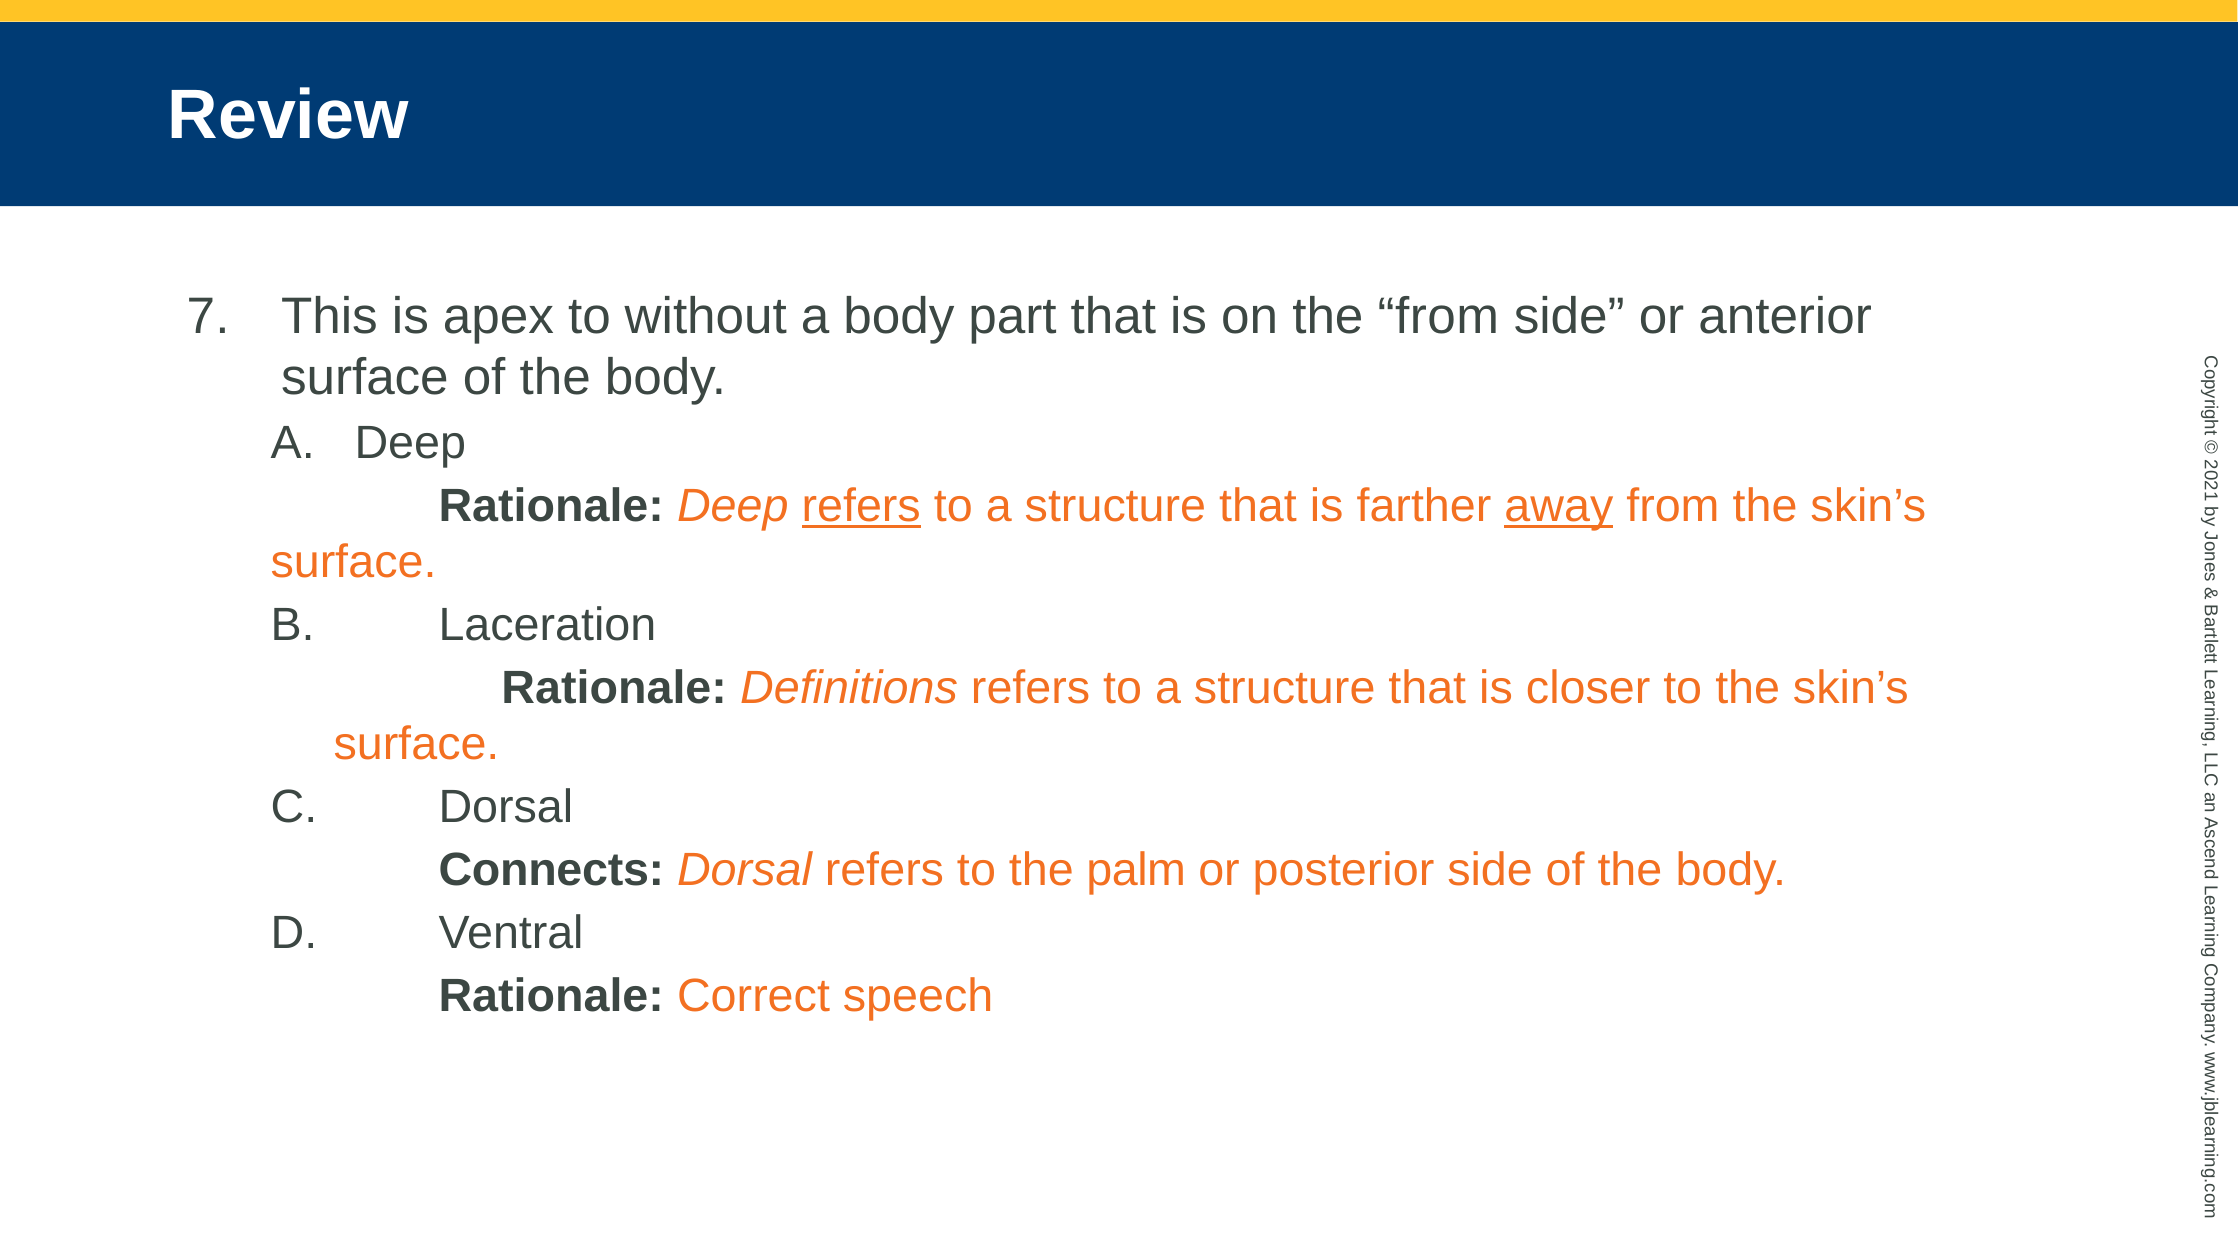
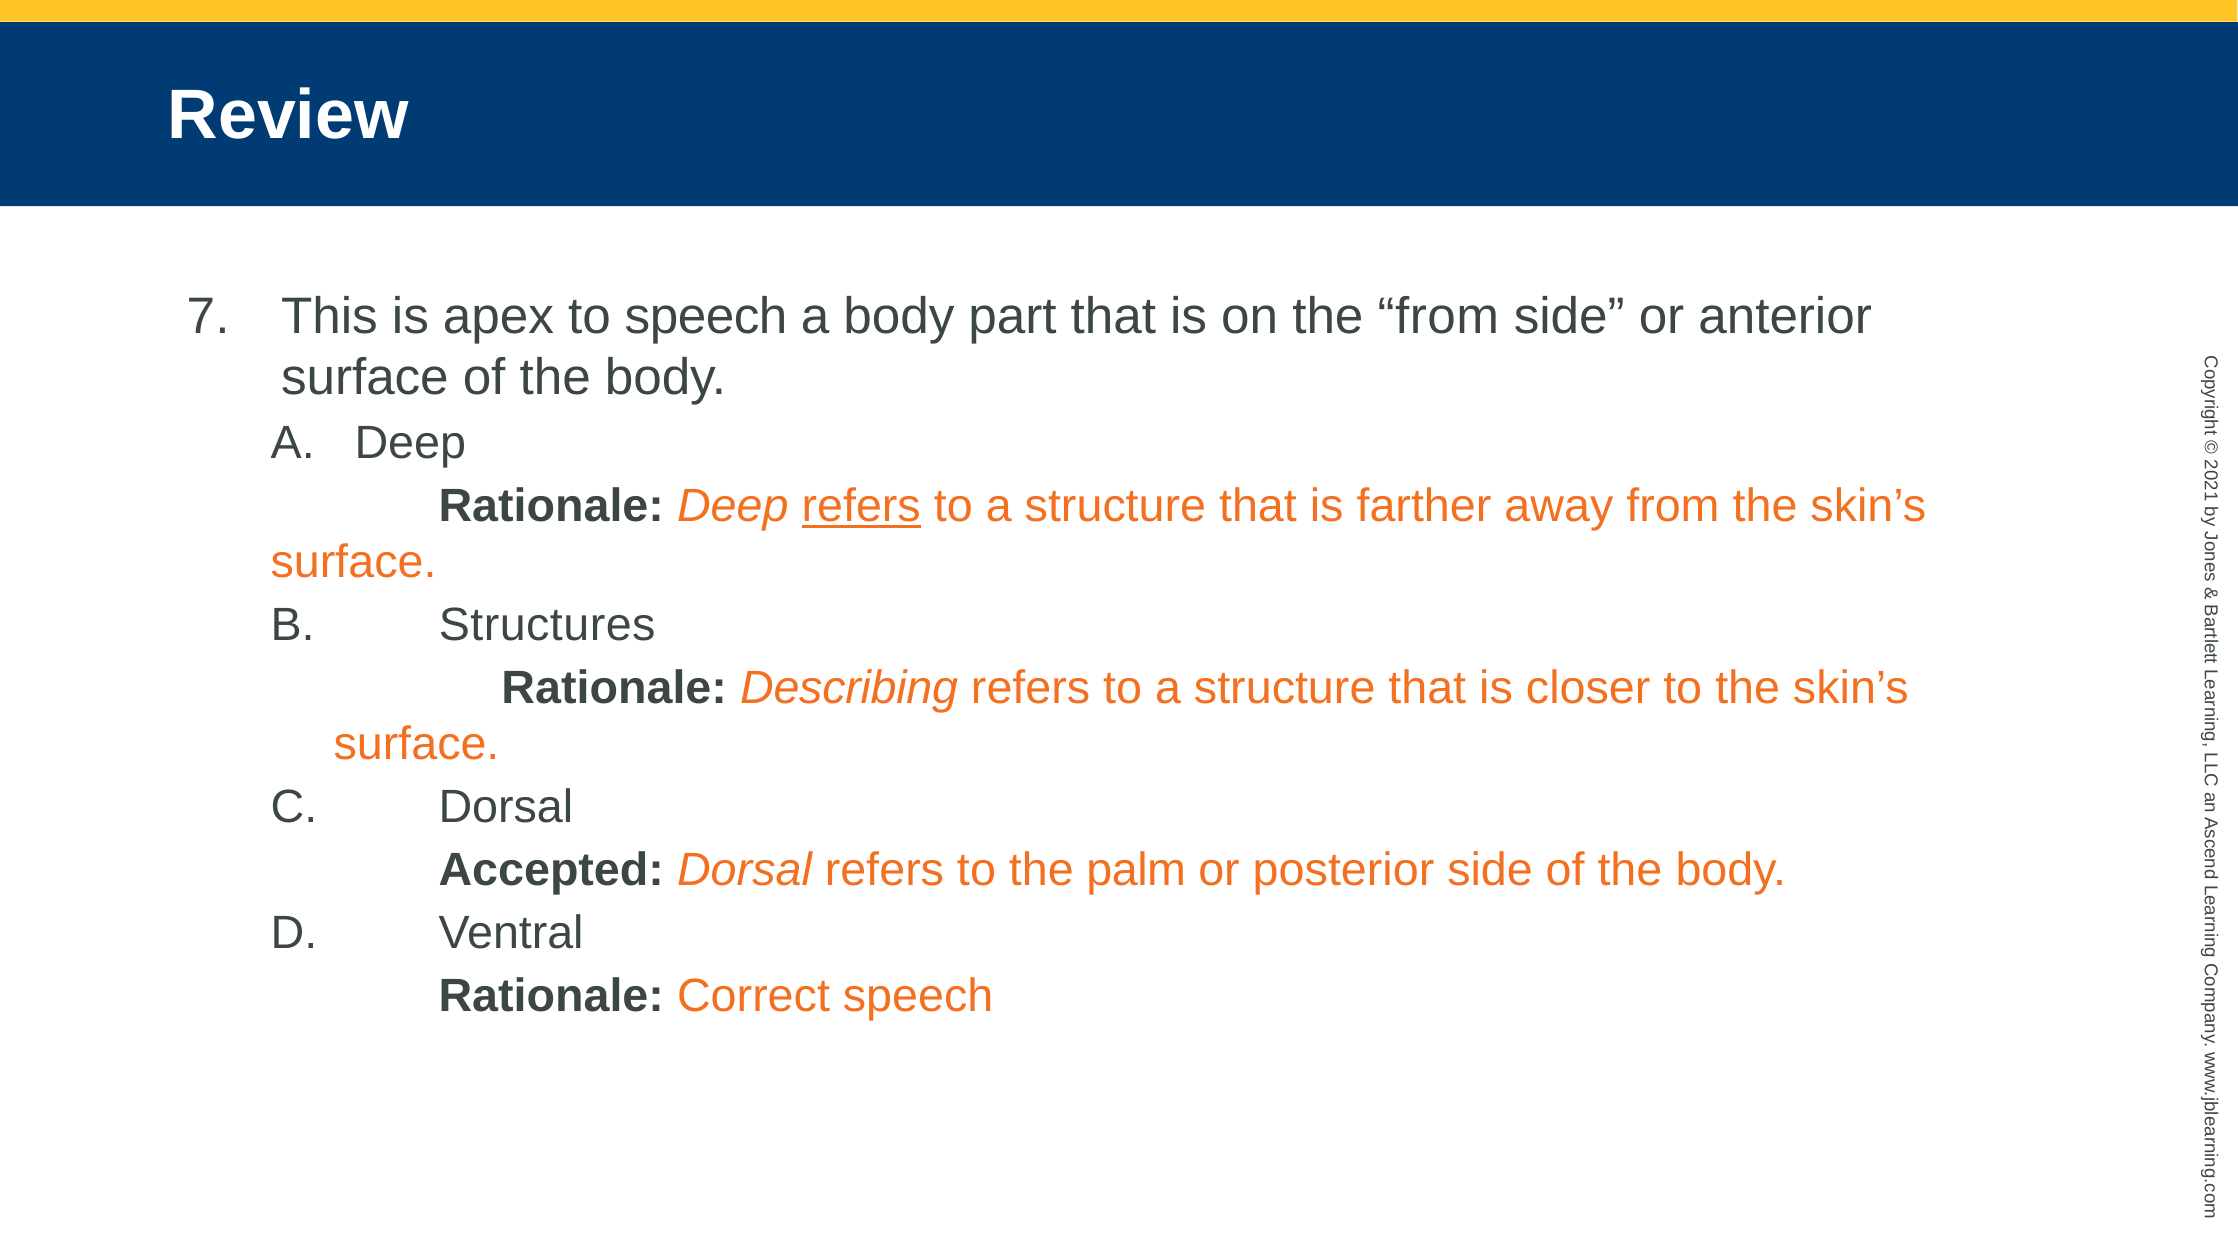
to without: without -> speech
away underline: present -> none
Laceration: Laceration -> Structures
Definitions: Definitions -> Describing
Connects: Connects -> Accepted
